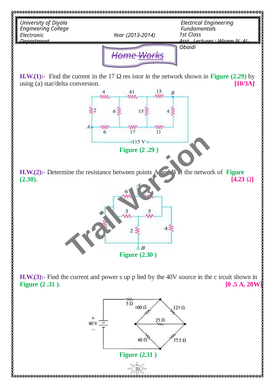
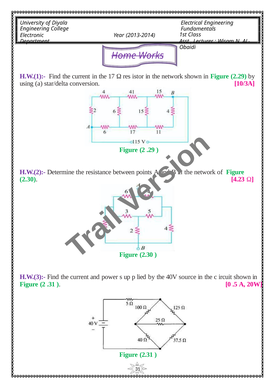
Works underline: present -> none
